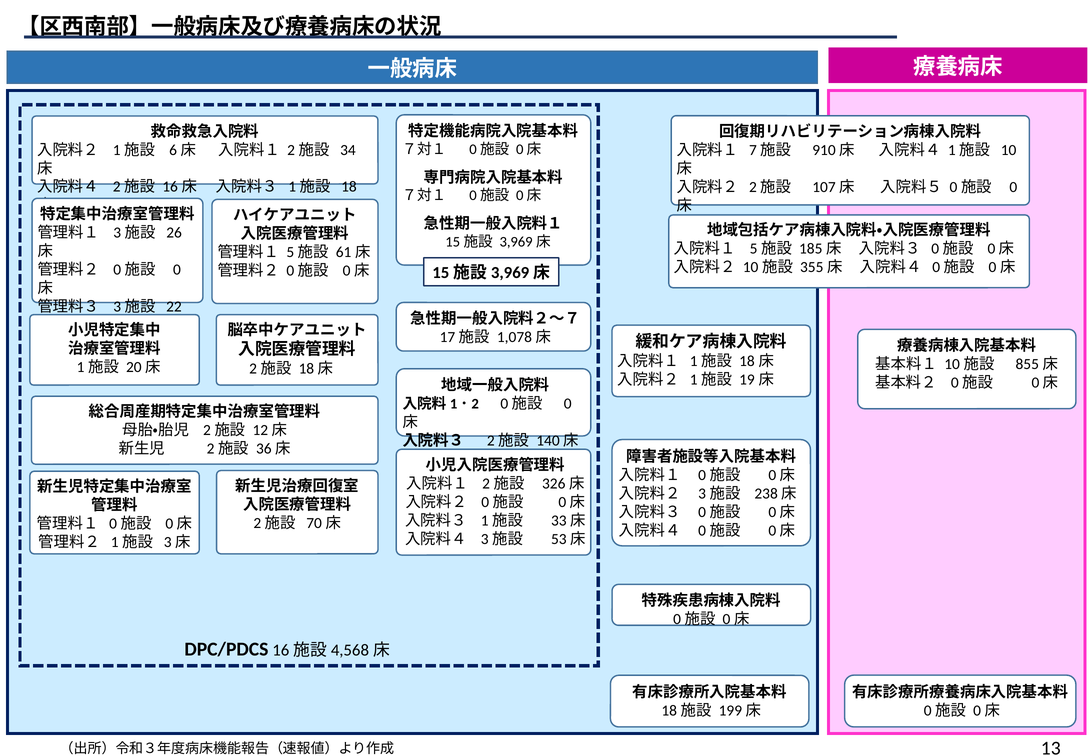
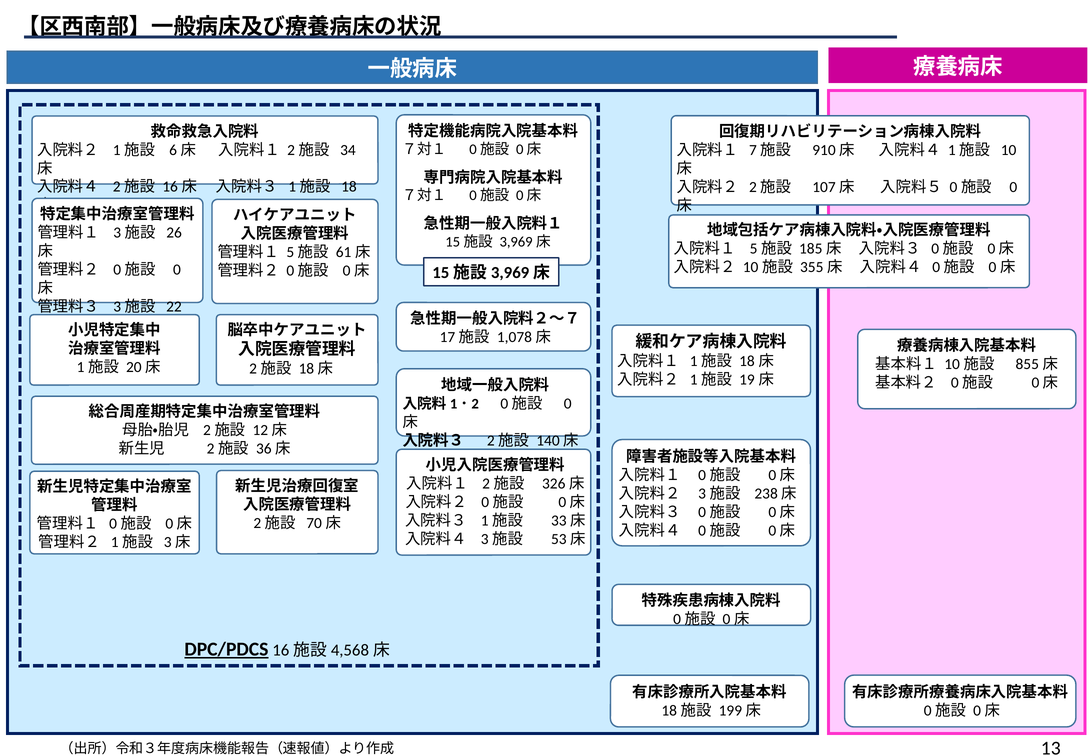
DPC/PDCS underline: none -> present
